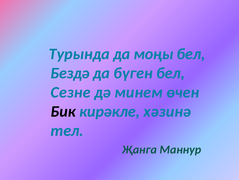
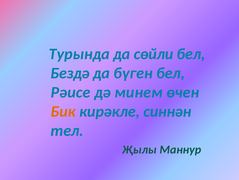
моңы: моңы -> сөйли
Сезне: Сезне -> Рәисе
Бик colour: black -> orange
хәзинә: хәзинә -> синнән
Җанга: Җанга -> Җылы
